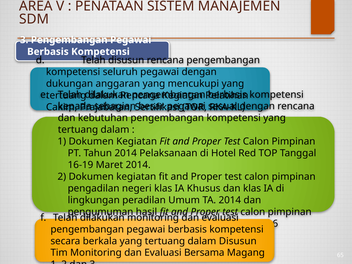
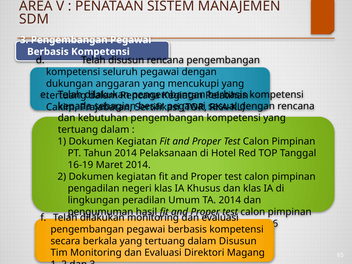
Bersama: Bersama -> Direktori
